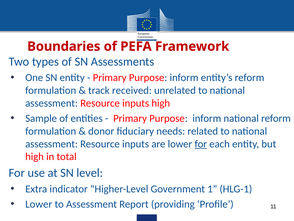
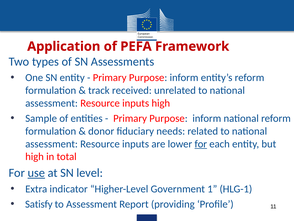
Boundaries: Boundaries -> Application
use underline: none -> present
Lower at (39, 204): Lower -> Satisfy
